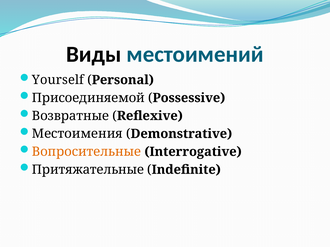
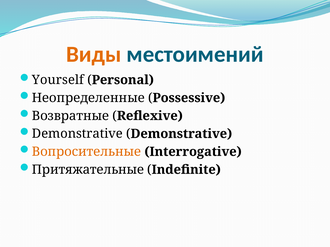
Виды colour: black -> orange
Присоединяемой: Присоединяемой -> Неопределенные
Местоимения at (77, 134): Местоимения -> Demonstrative
